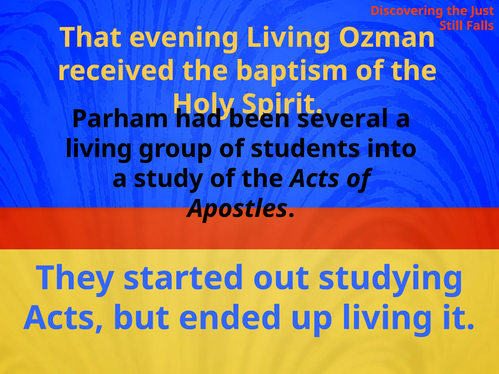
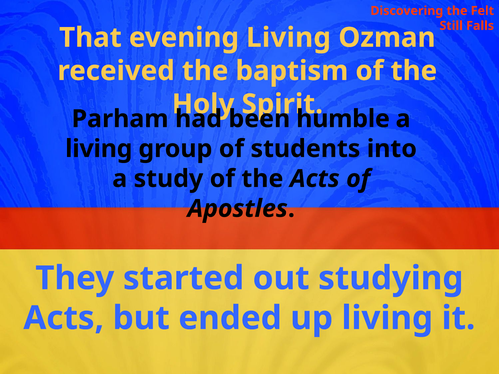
Just: Just -> Felt
several: several -> humble
